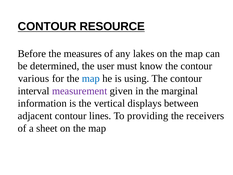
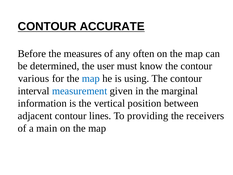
RESOURCE: RESOURCE -> ACCURATE
lakes: lakes -> often
measurement colour: purple -> blue
displays: displays -> position
sheet: sheet -> main
